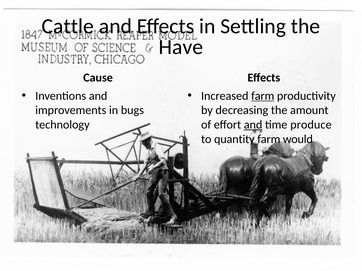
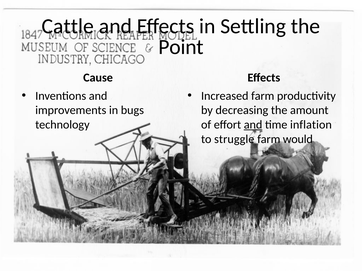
Have: Have -> Point
farm at (263, 96) underline: present -> none
produce: produce -> inflation
quantity: quantity -> struggle
